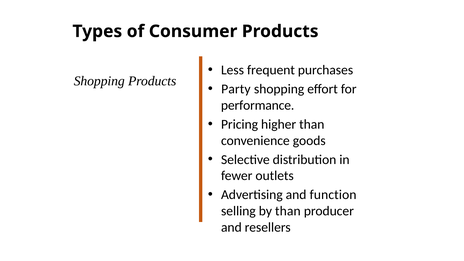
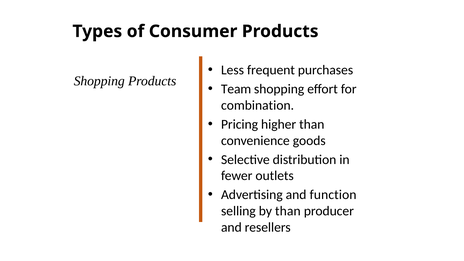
Party: Party -> Team
performance: performance -> combination
